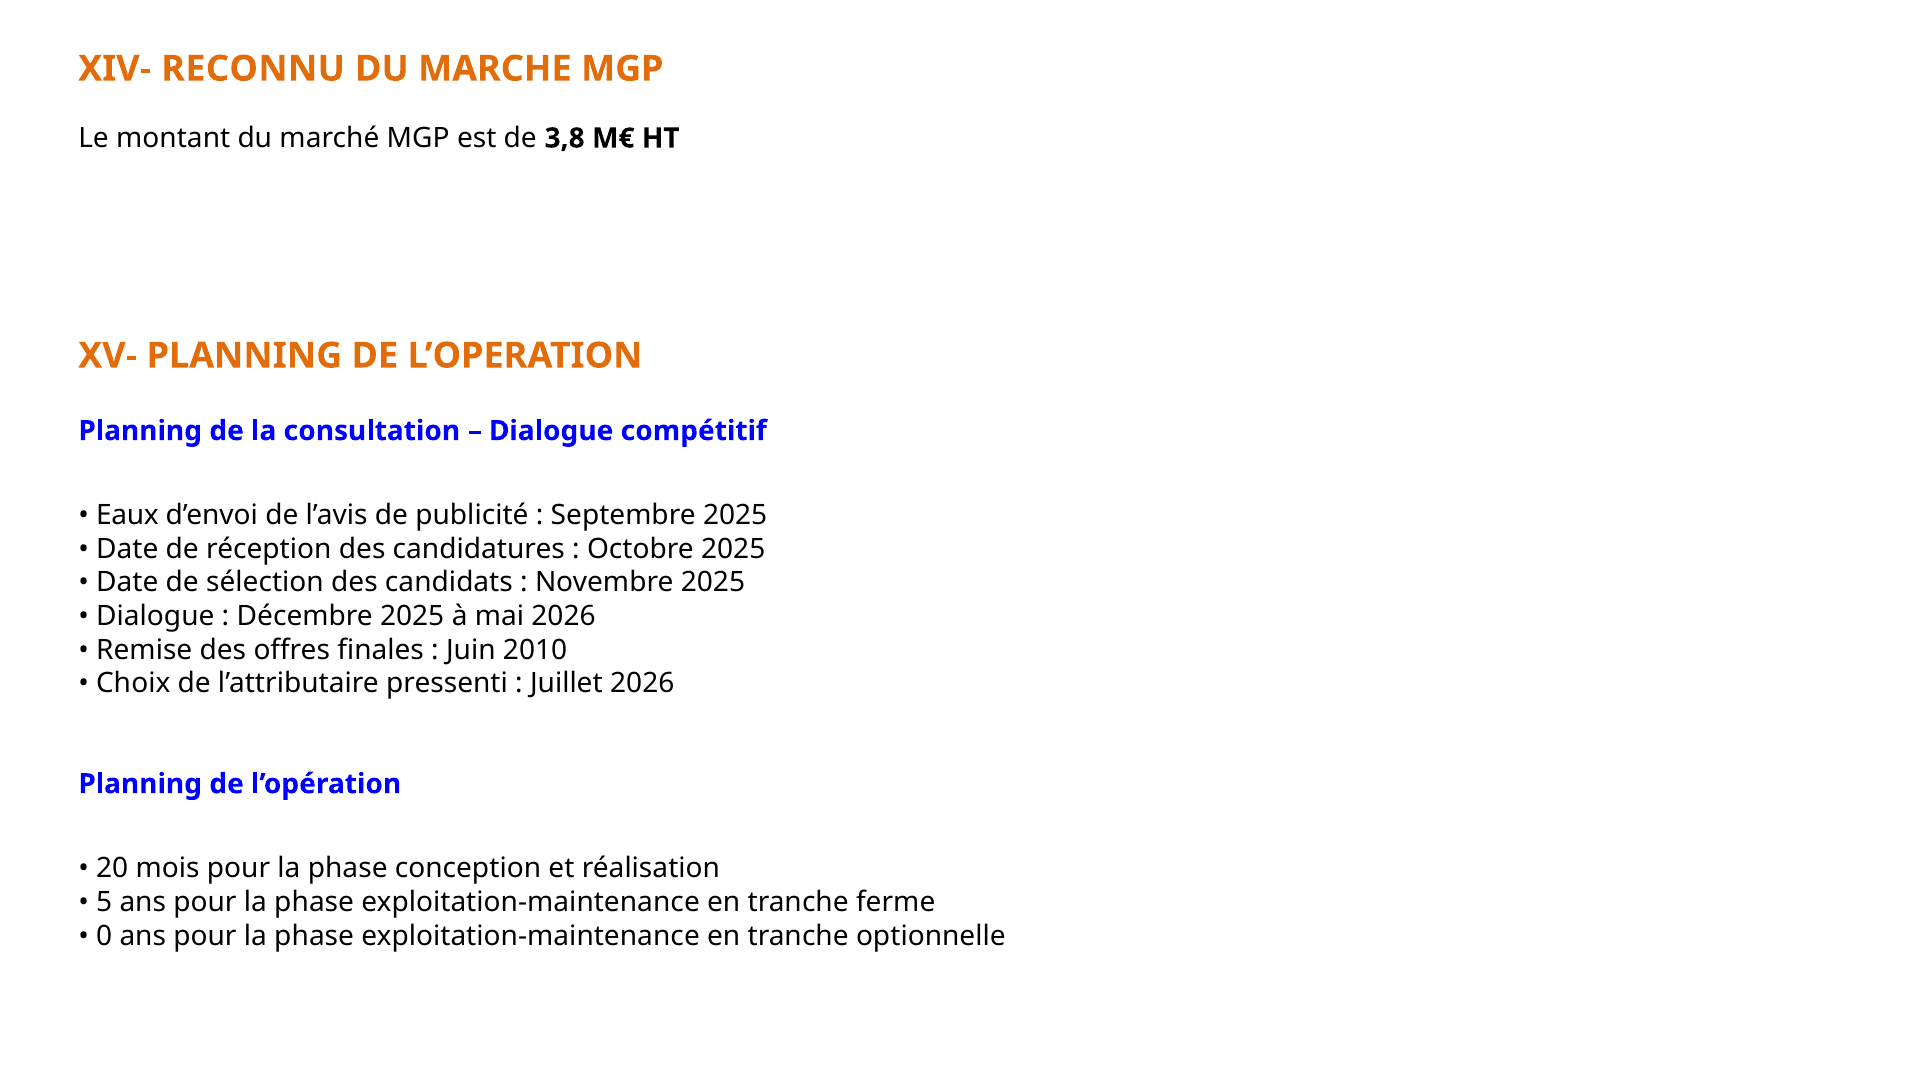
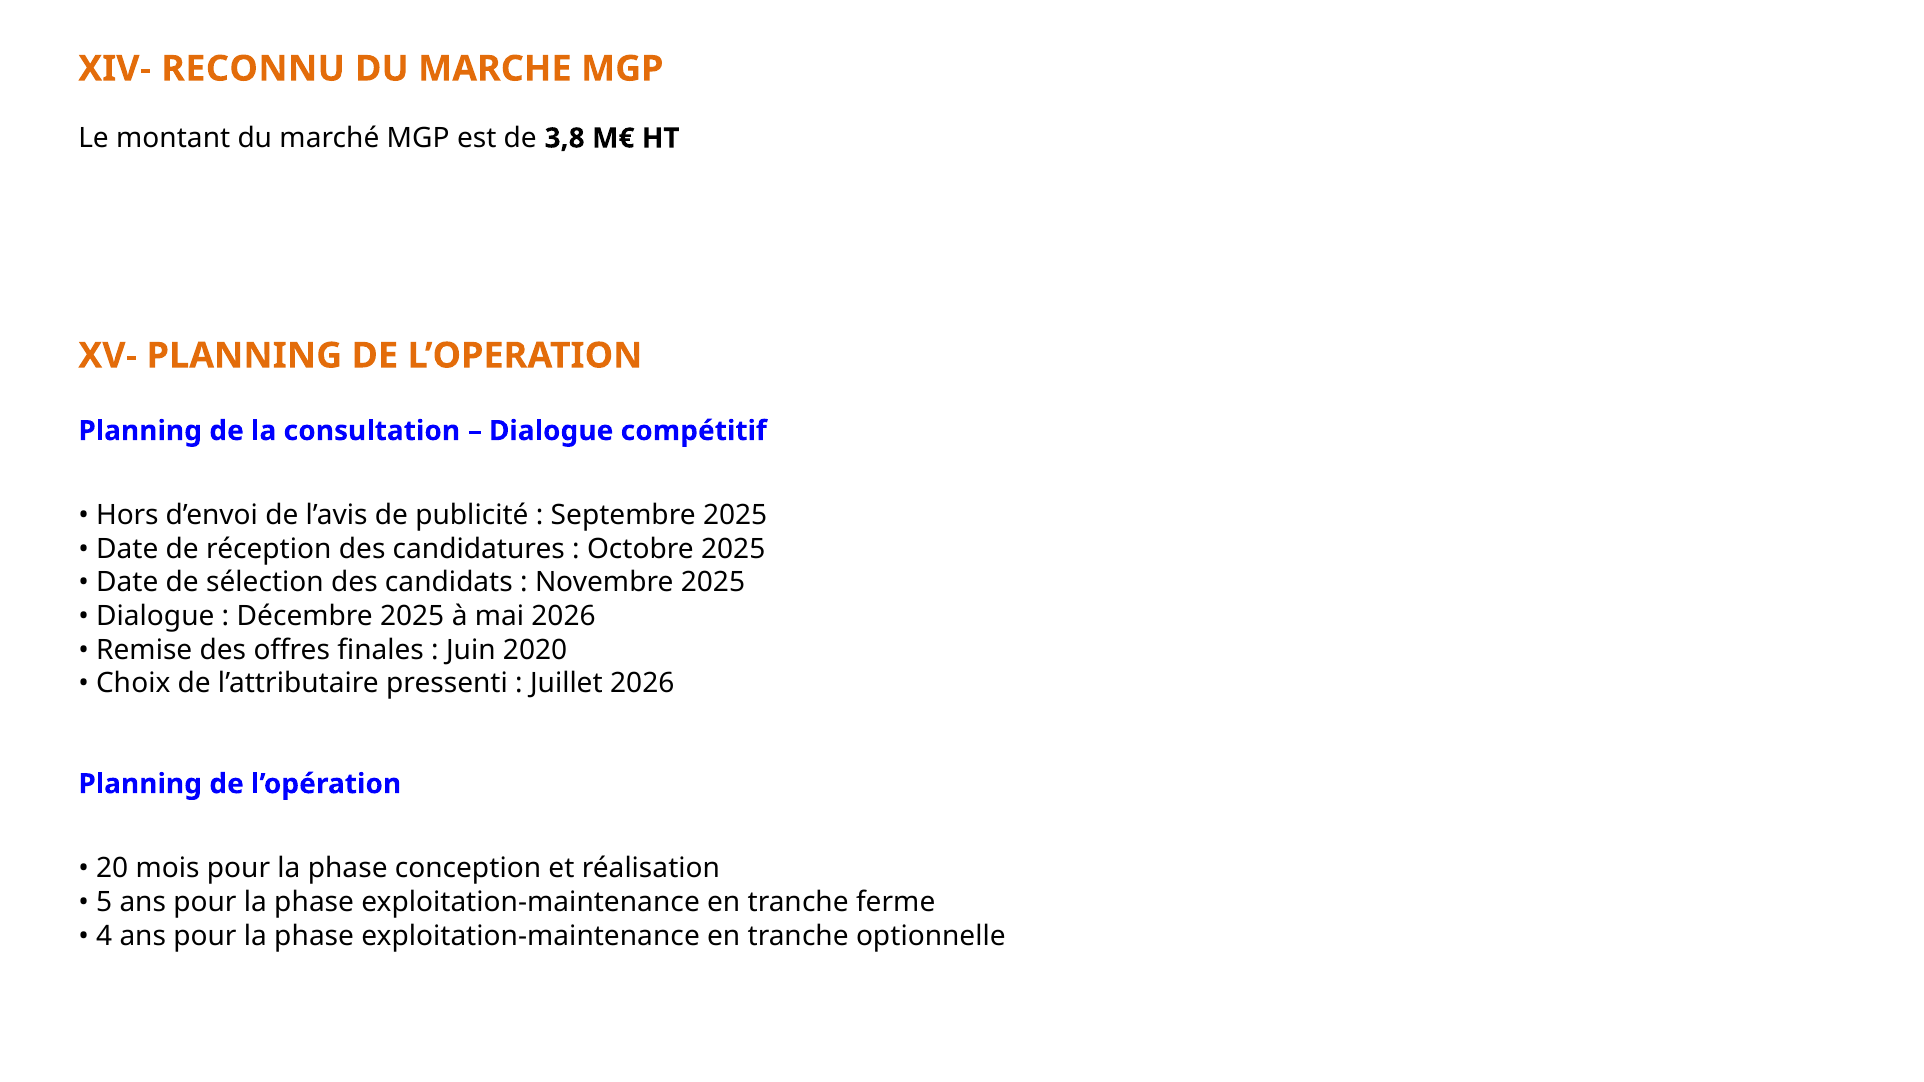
Eaux: Eaux -> Hors
2010: 2010 -> 2020
0: 0 -> 4
